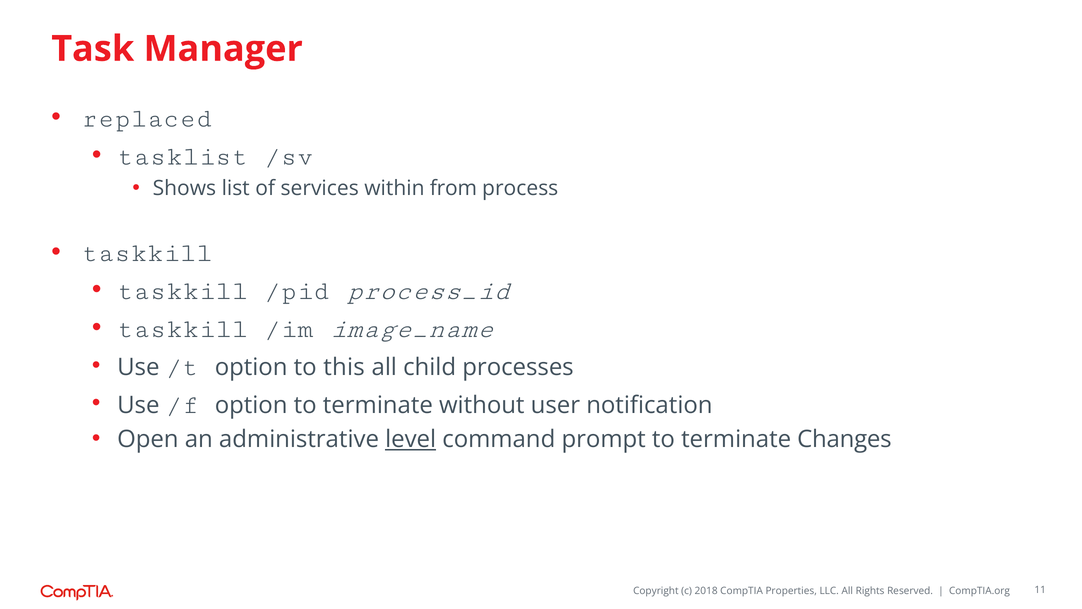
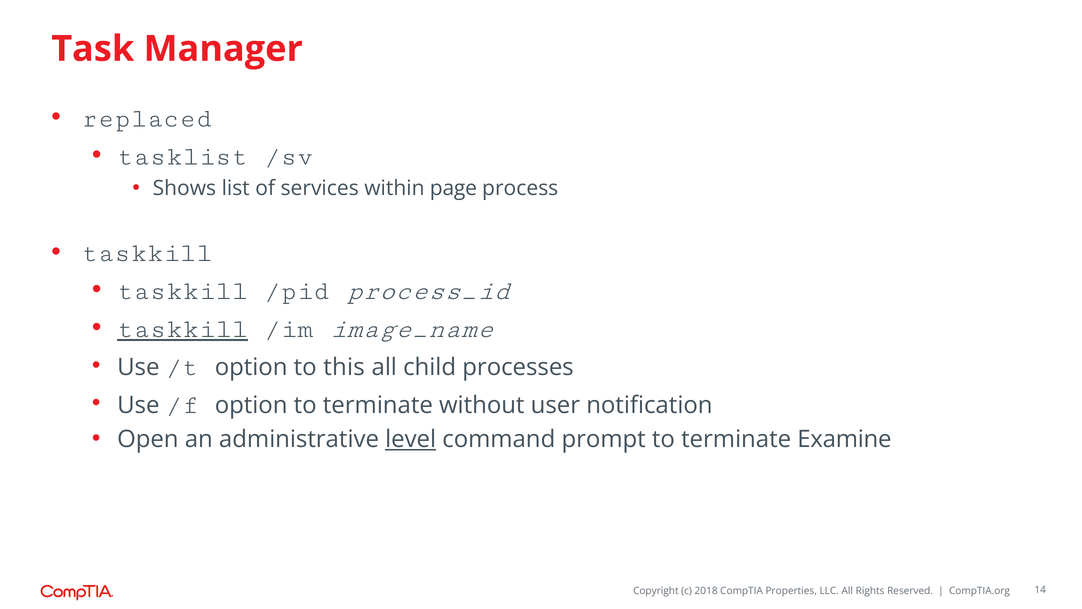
from: from -> page
taskkill at (183, 328) underline: none -> present
Changes: Changes -> Examine
11: 11 -> 14
